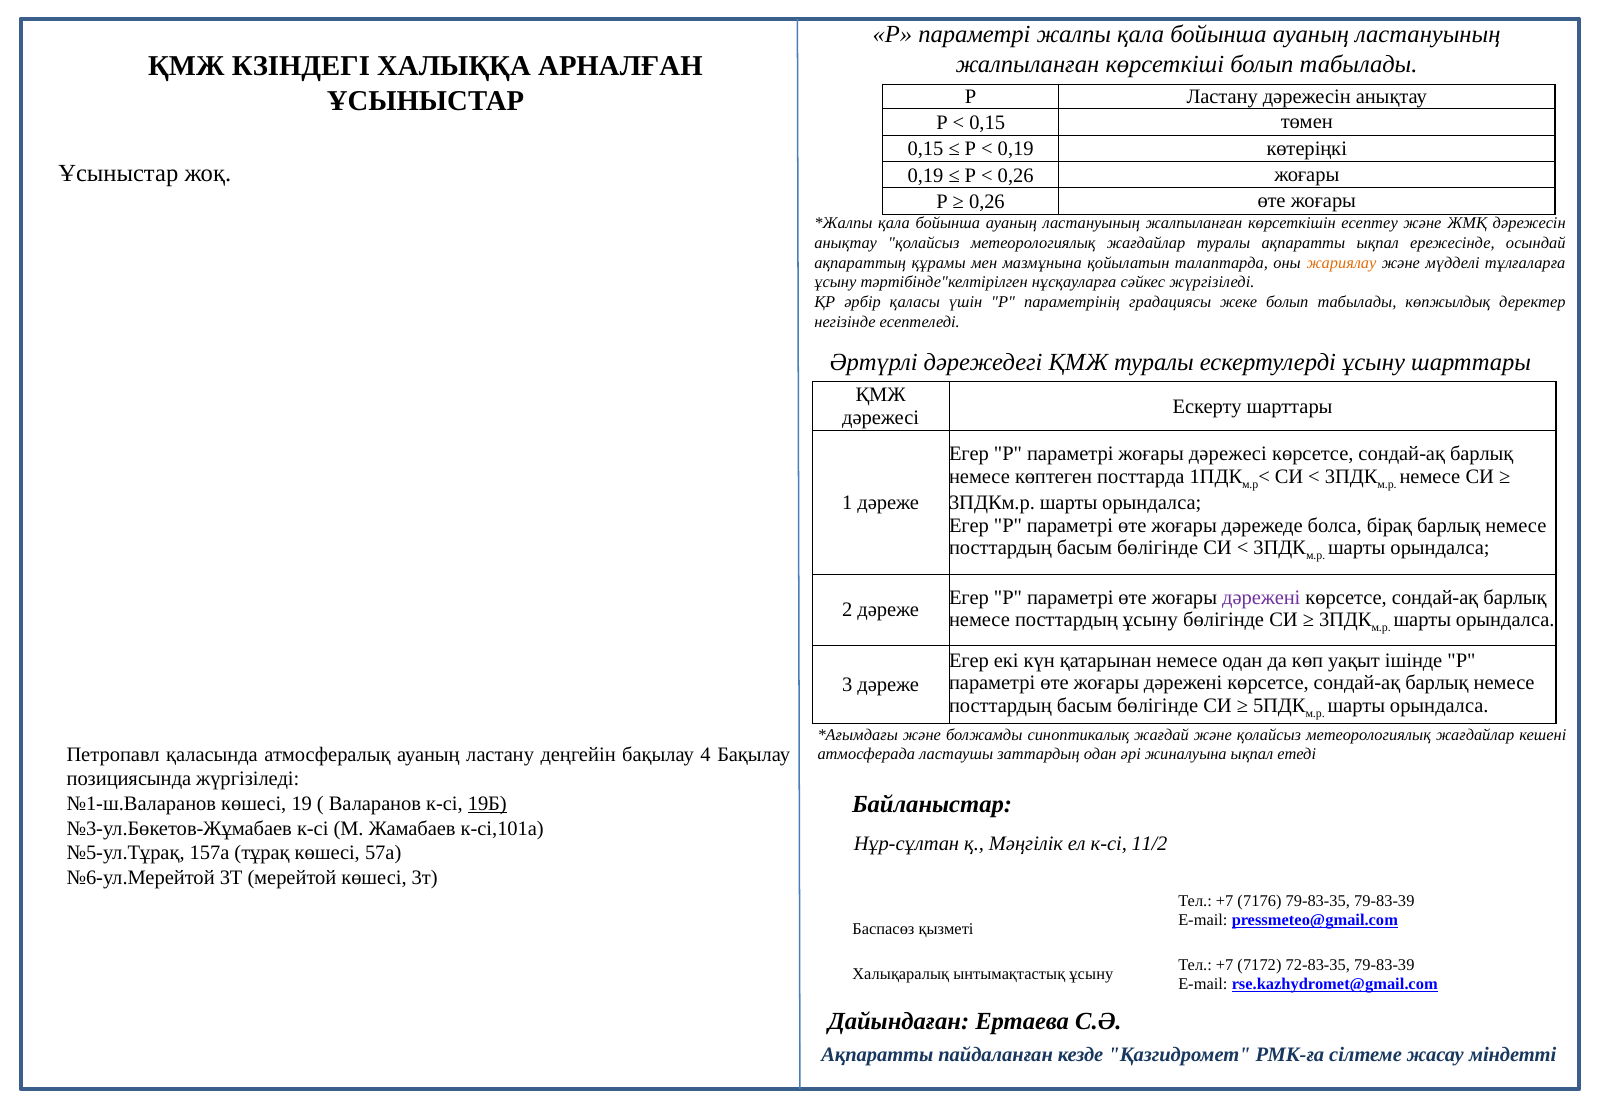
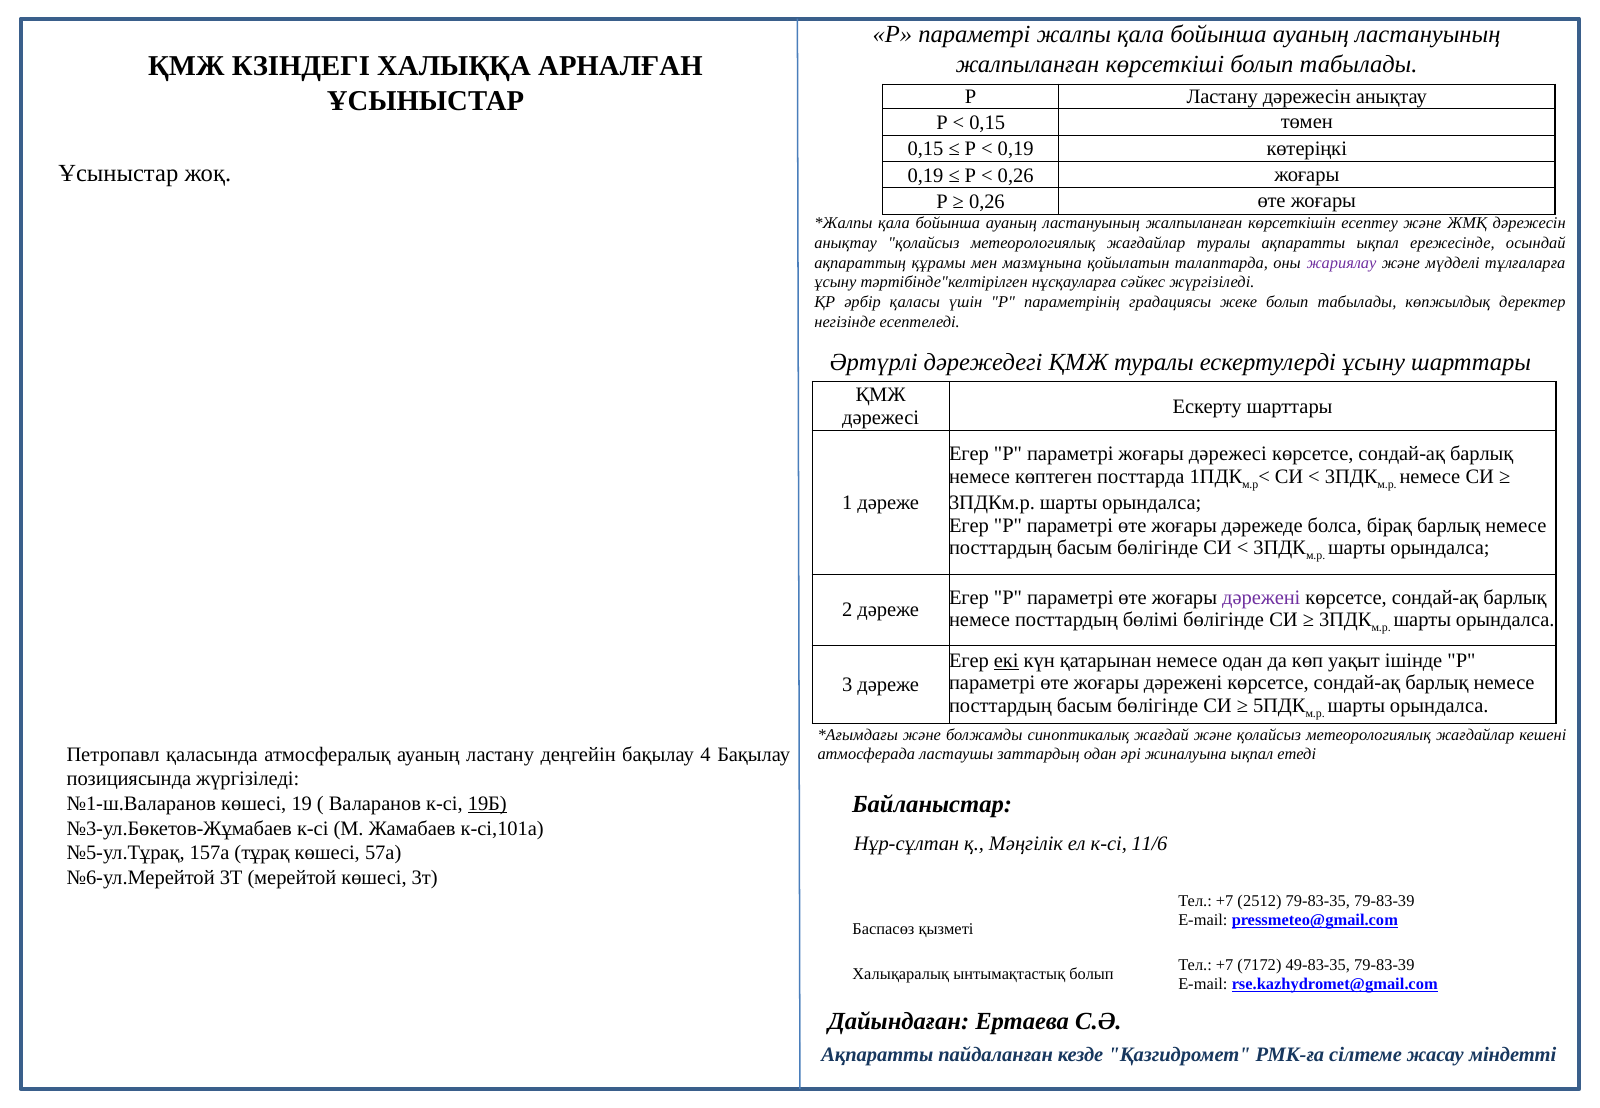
жариялау colour: orange -> purple
посттардың ұсыну: ұсыну -> бөлімі
екі underline: none -> present
11/2: 11/2 -> 11/6
7176: 7176 -> 2512
72-83-35: 72-83-35 -> 49-83-35
ынтымақтастық ұсыну: ұсыну -> болып
